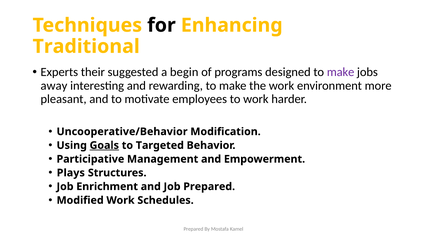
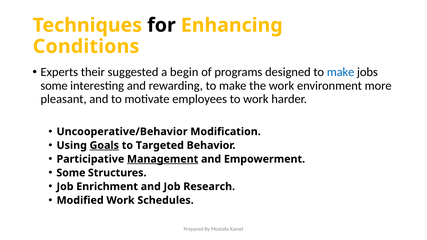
Traditional: Traditional -> Conditions
make at (341, 72) colour: purple -> blue
away at (54, 86): away -> some
Management underline: none -> present
Plays at (71, 173): Plays -> Some
Job Prepared: Prepared -> Research
